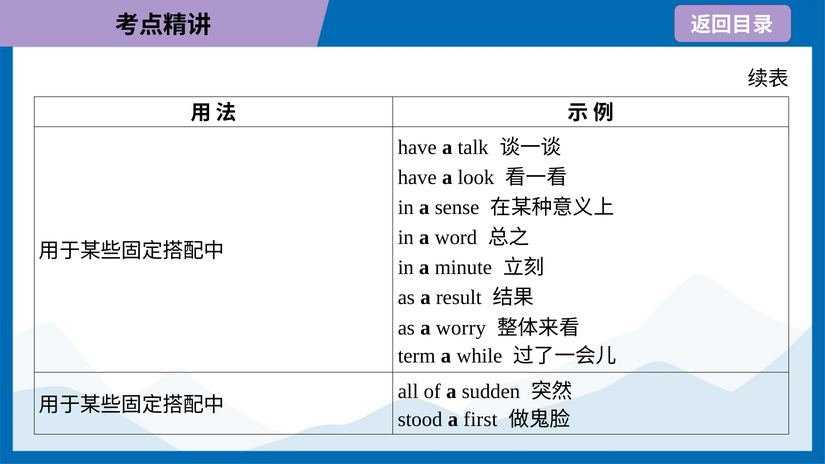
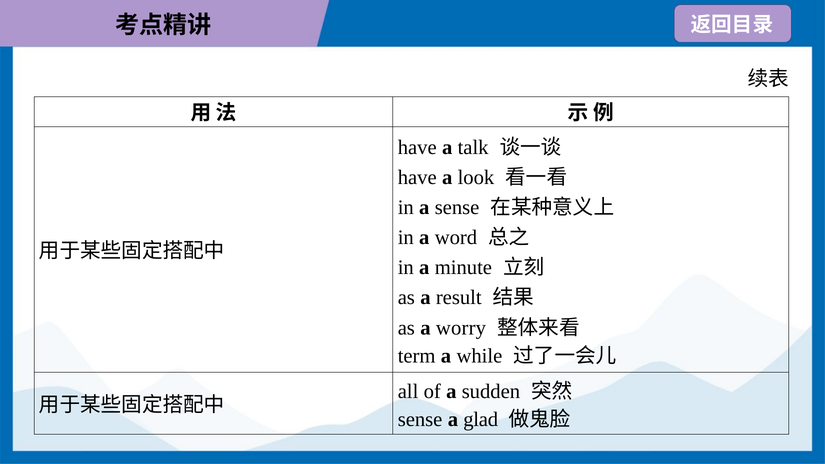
stood at (420, 420): stood -> sense
first: first -> glad
